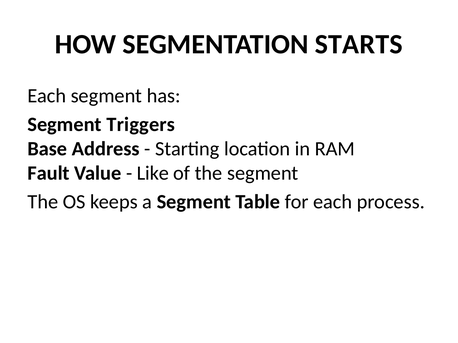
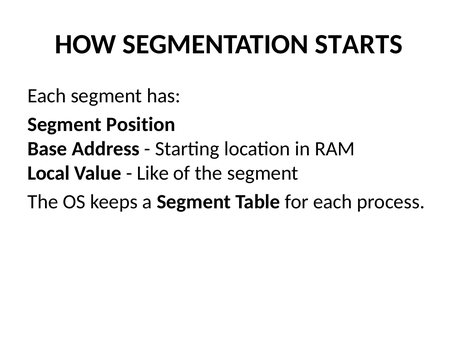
Triggers: Triggers -> Position
Fault: Fault -> Local
